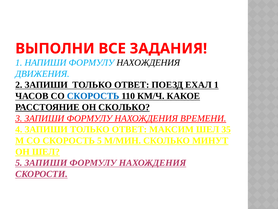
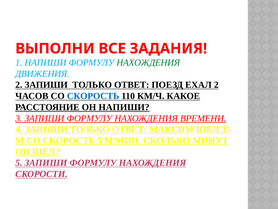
НАХОЖДЕНИЯ at (148, 62) colour: black -> green
ЕХАЛ 1: 1 -> 2
ОН СКОЛЬКО: СКОЛЬКО -> НАПИШИ
